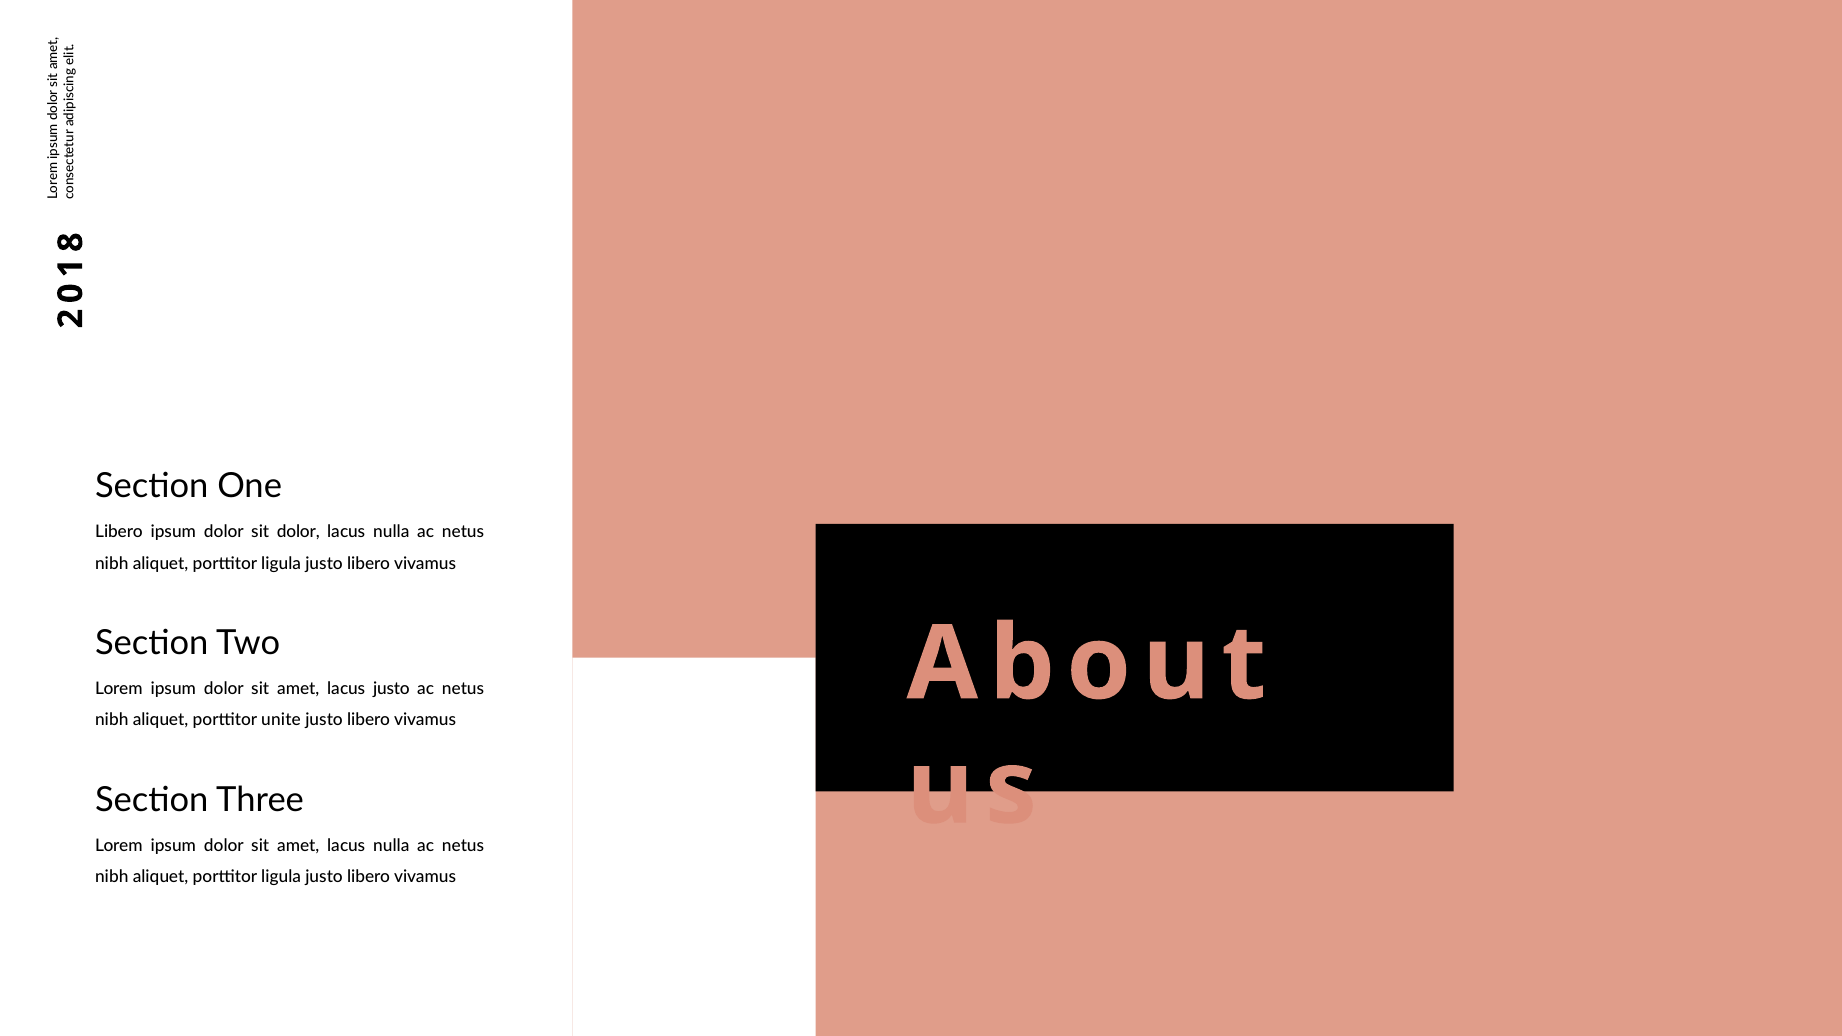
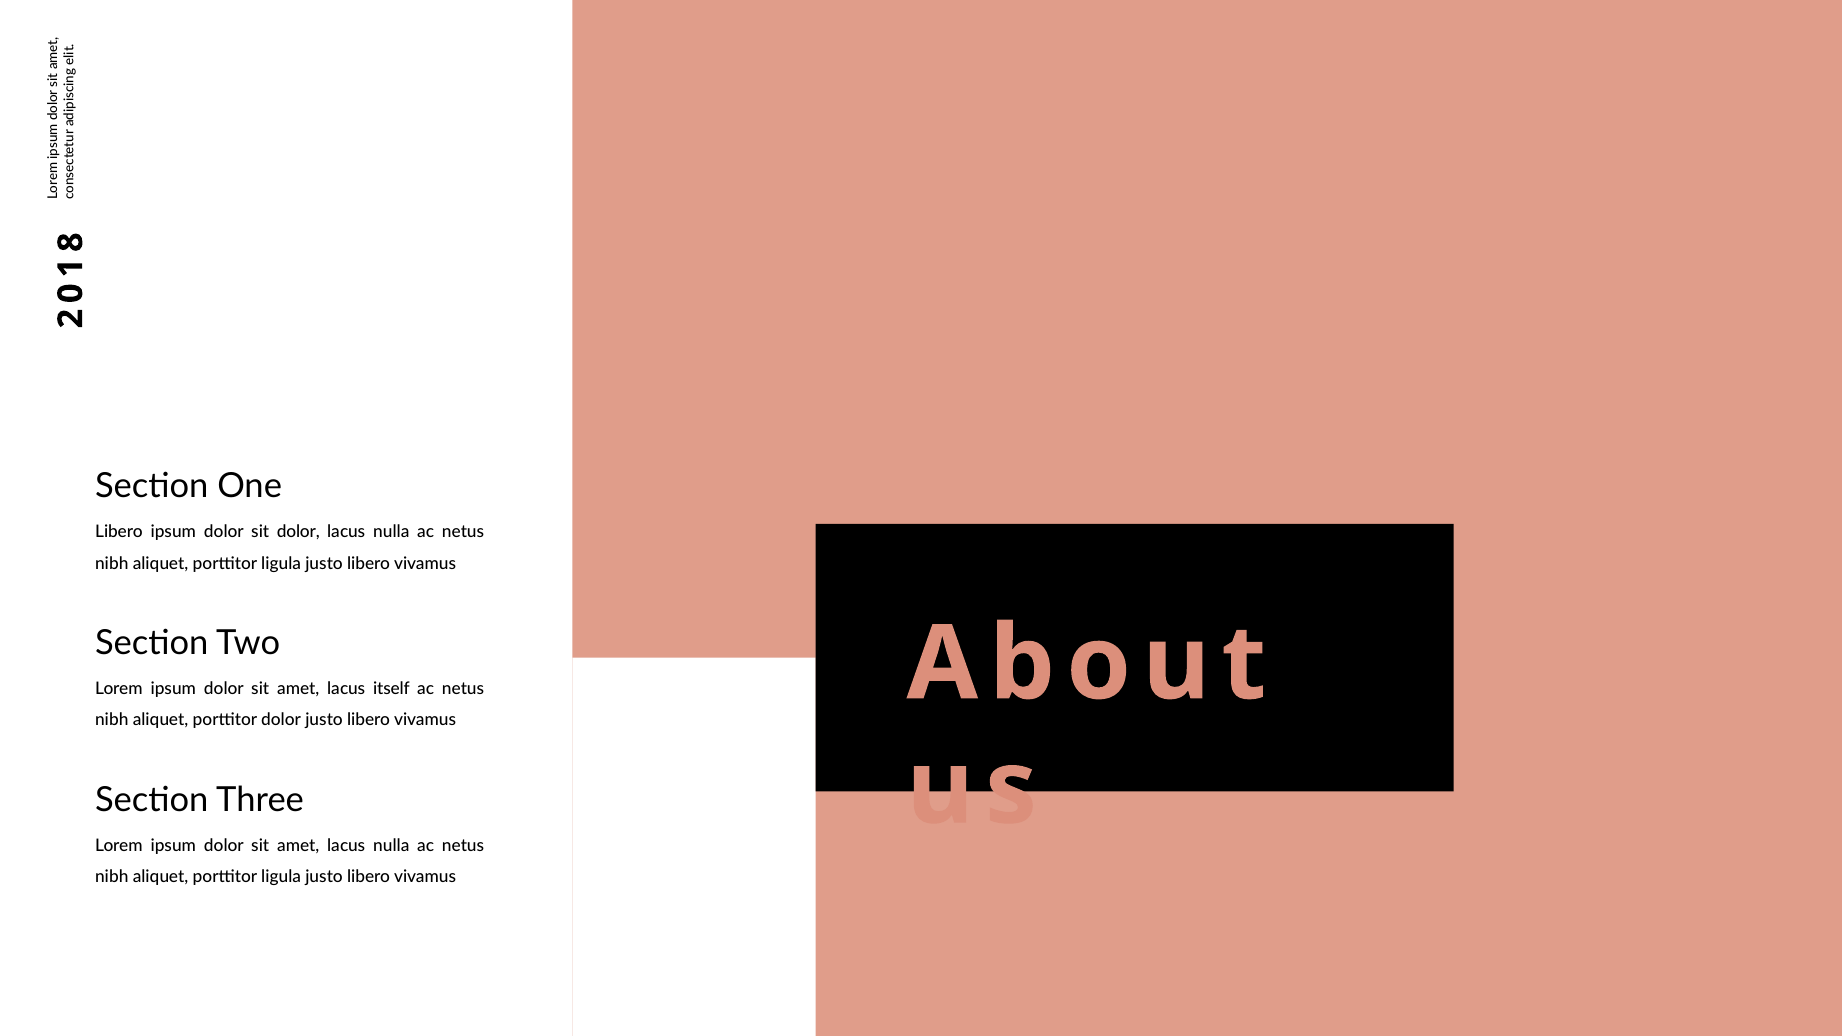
lacus justo: justo -> itself
porttitor unite: unite -> dolor
